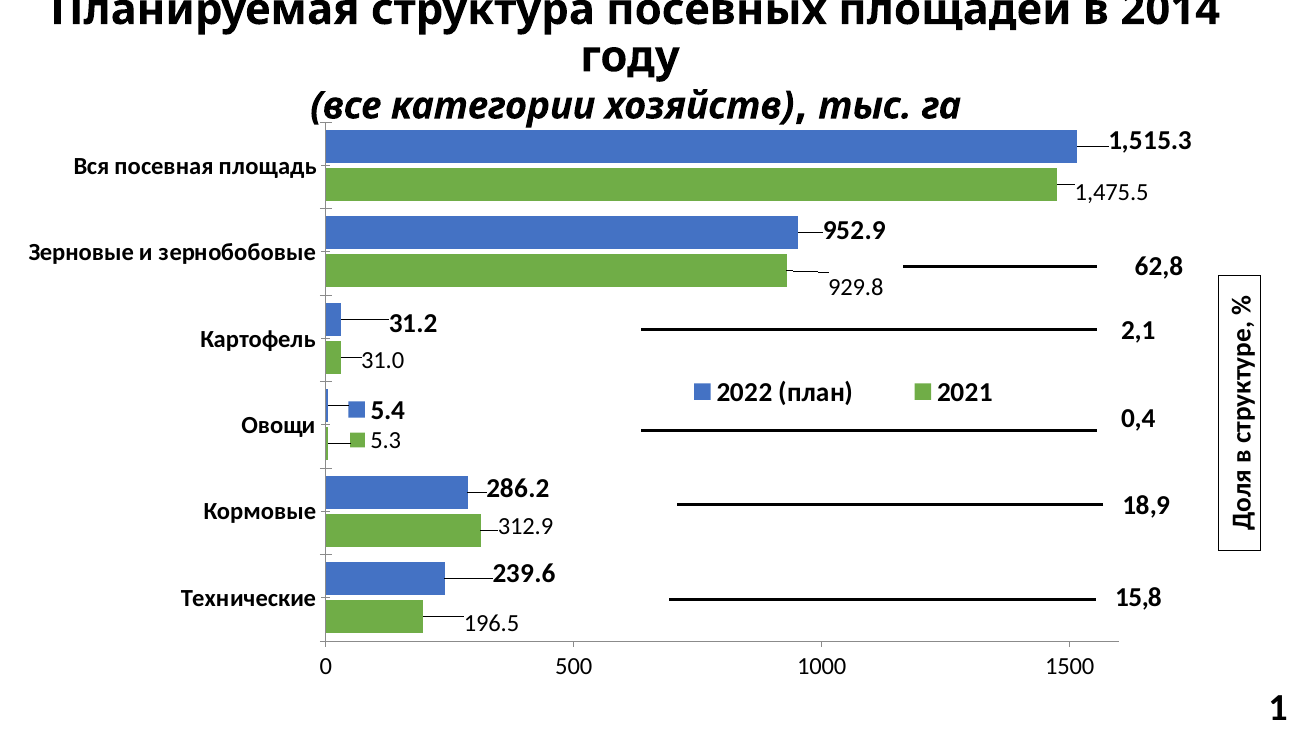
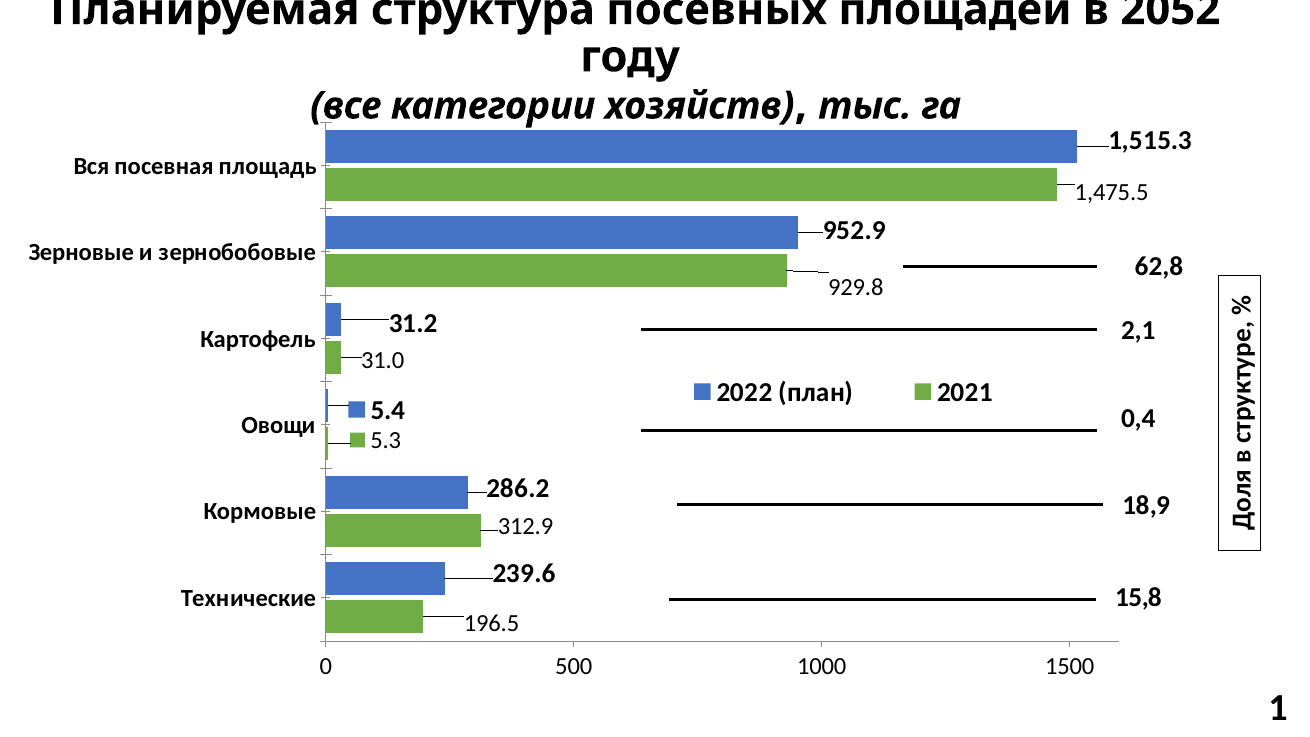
2014: 2014 -> 2052
